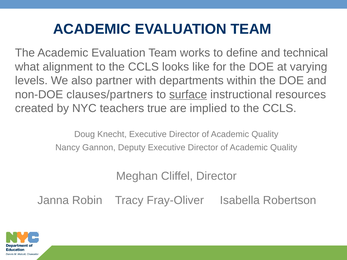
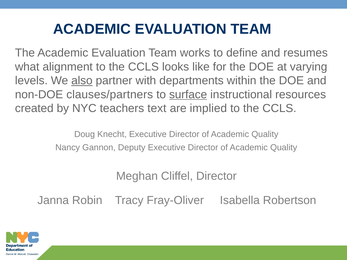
technical: technical -> resumes
also underline: none -> present
true: true -> text
